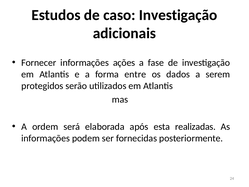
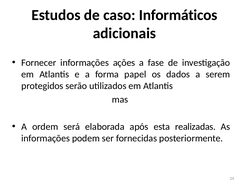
caso Investigação: Investigação -> Informáticos
entre: entre -> papel
